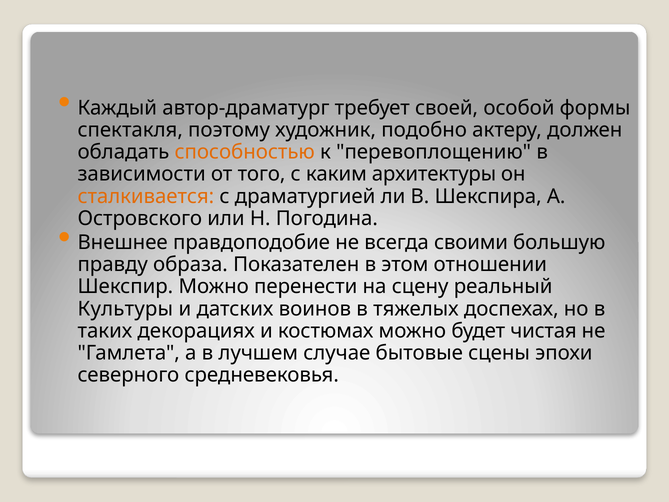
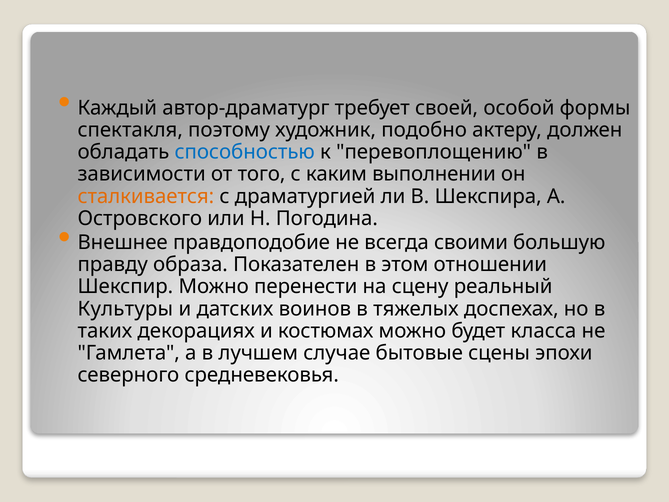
способностью colour: orange -> blue
архитектуры: архитектуры -> выполнении
чистая: чистая -> класса
